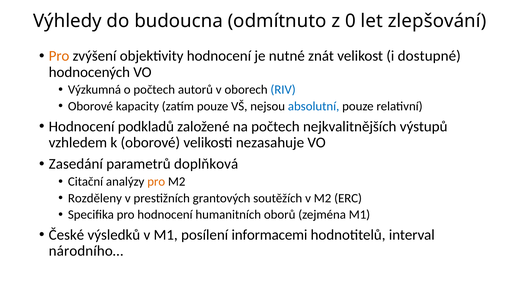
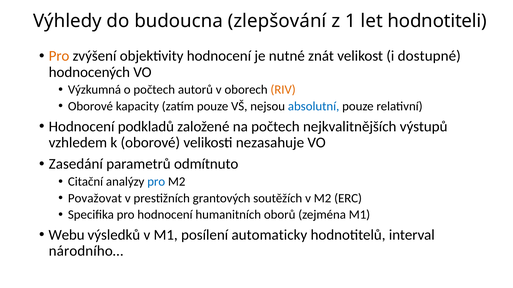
odmítnuto: odmítnuto -> zlepšování
0: 0 -> 1
zlepšování: zlepšování -> hodnotiteli
RIV colour: blue -> orange
doplňková: doplňková -> odmítnuto
pro at (156, 182) colour: orange -> blue
Rozděleny: Rozděleny -> Považovat
České: České -> Webu
informacemi: informacemi -> automaticky
